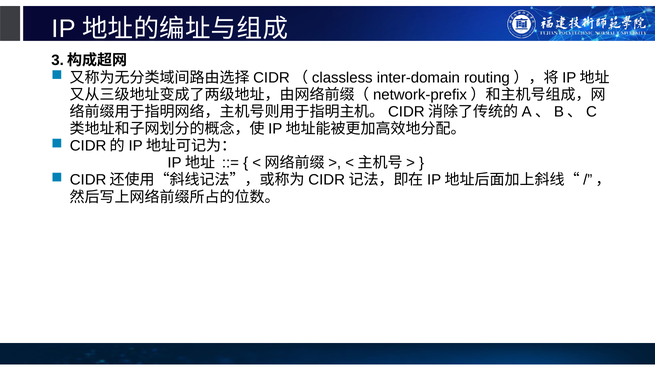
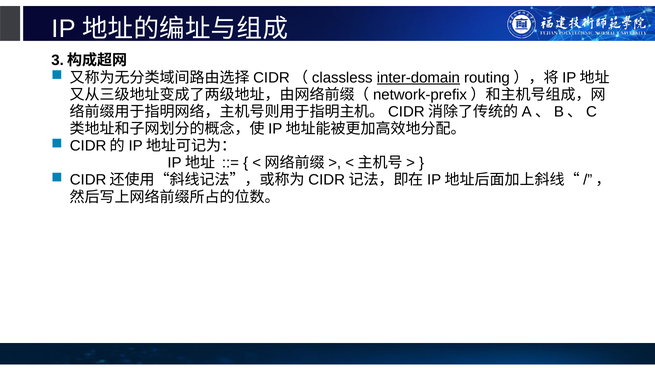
inter-domain underline: none -> present
